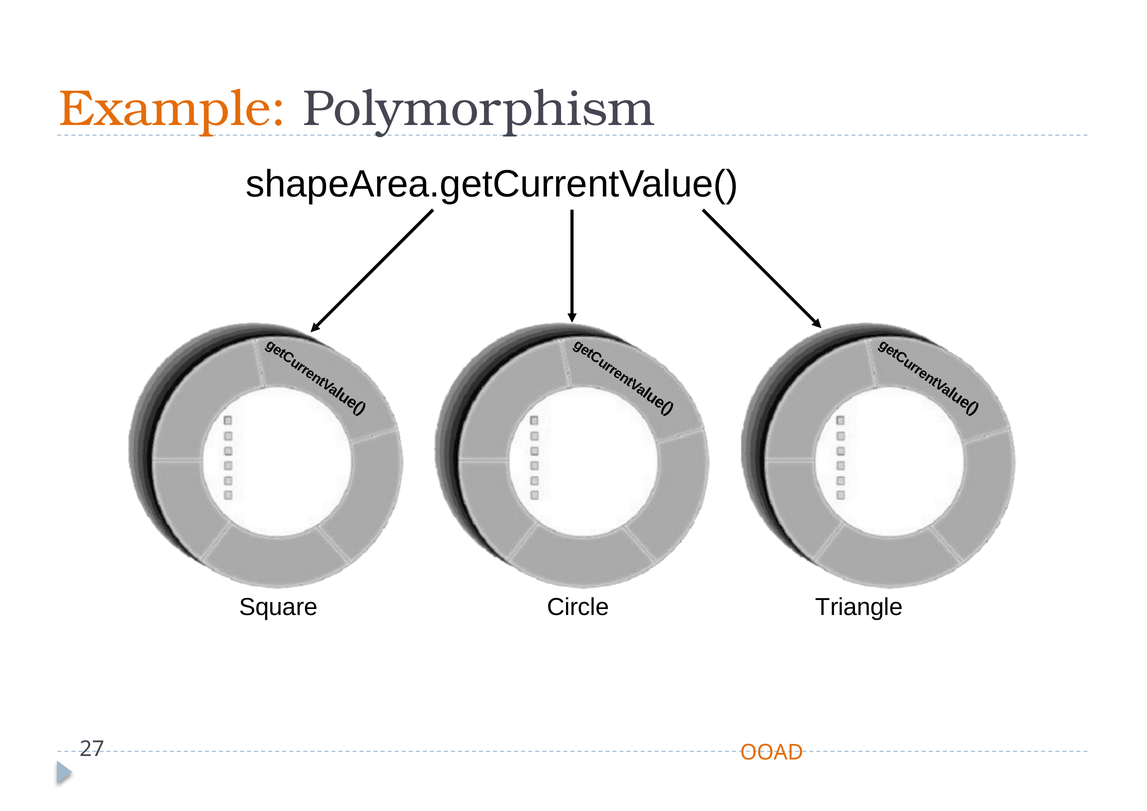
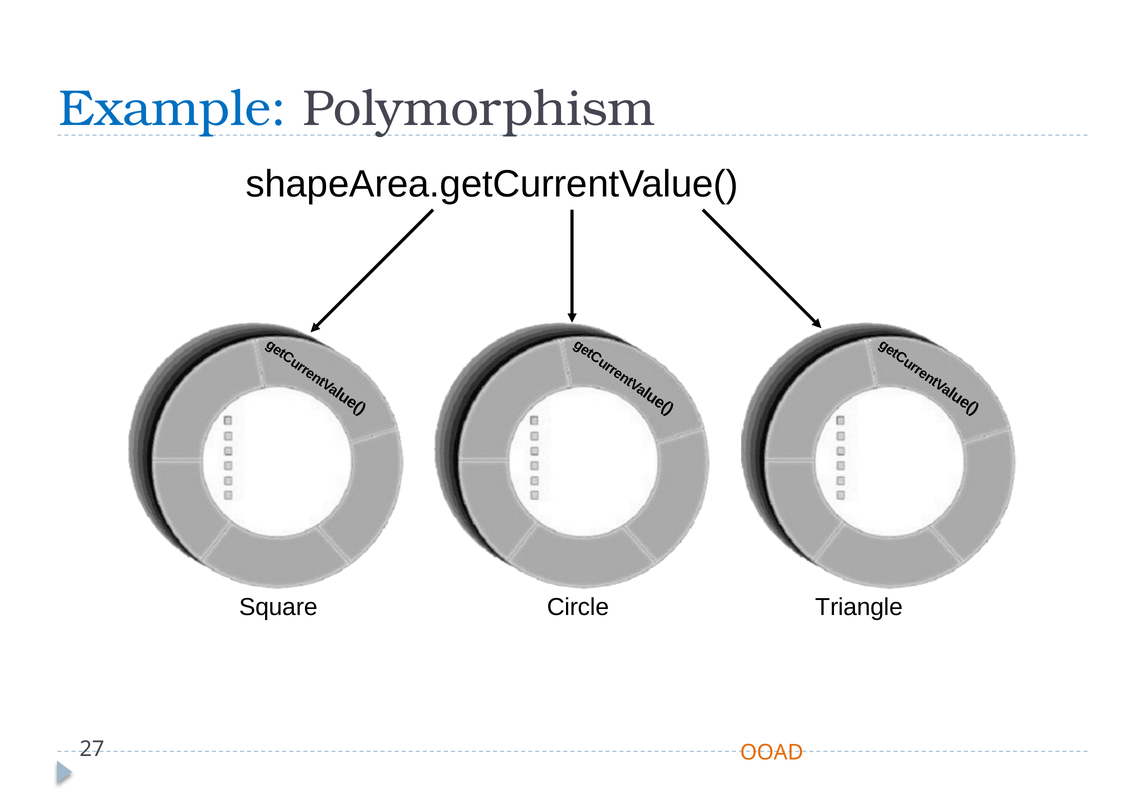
Example colour: orange -> blue
